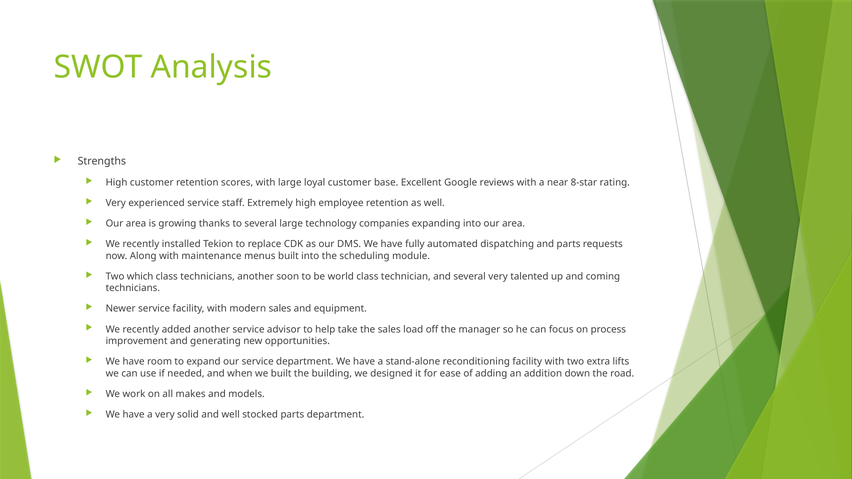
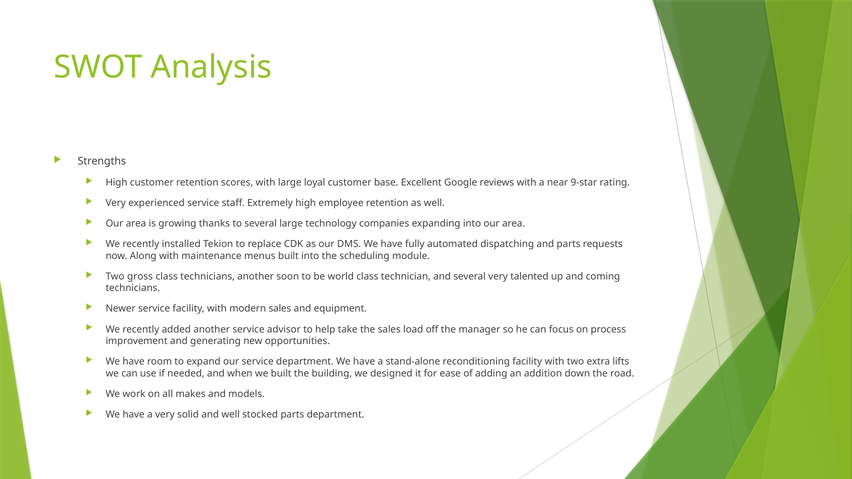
8-star: 8-star -> 9-star
which: which -> gross
